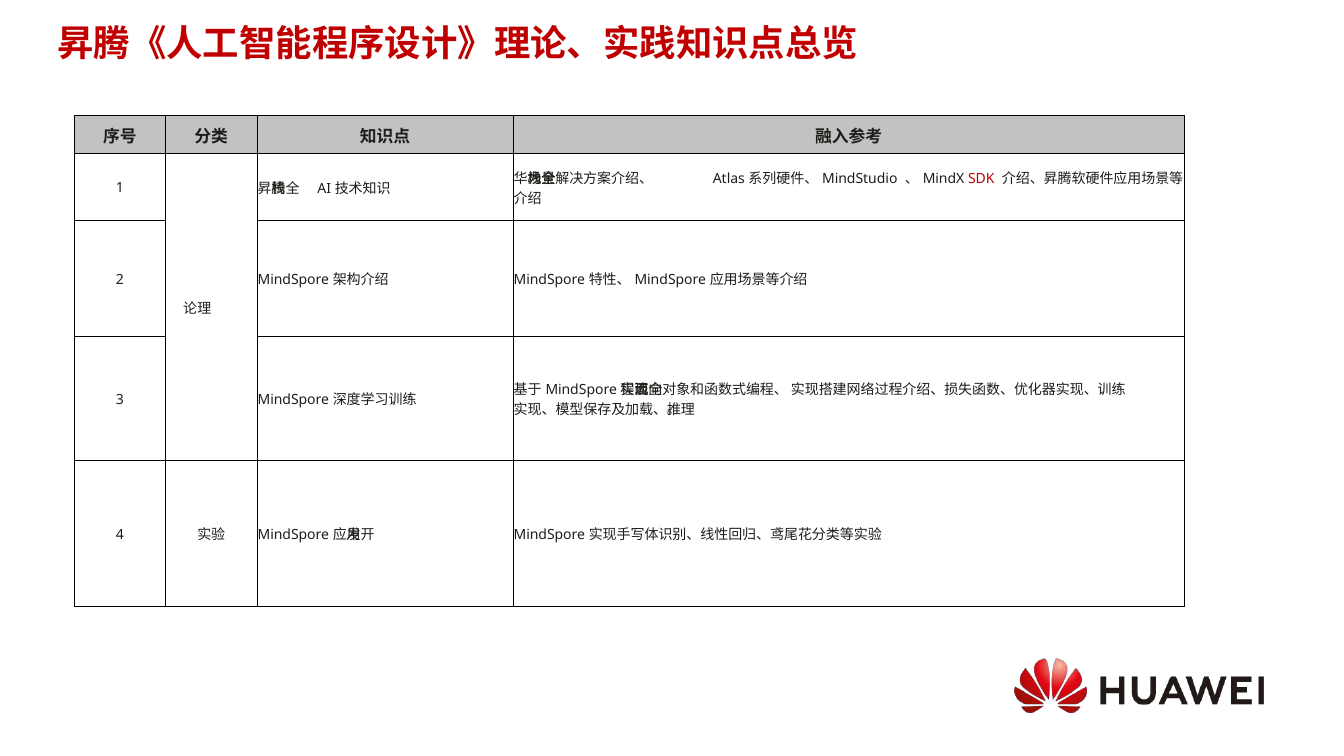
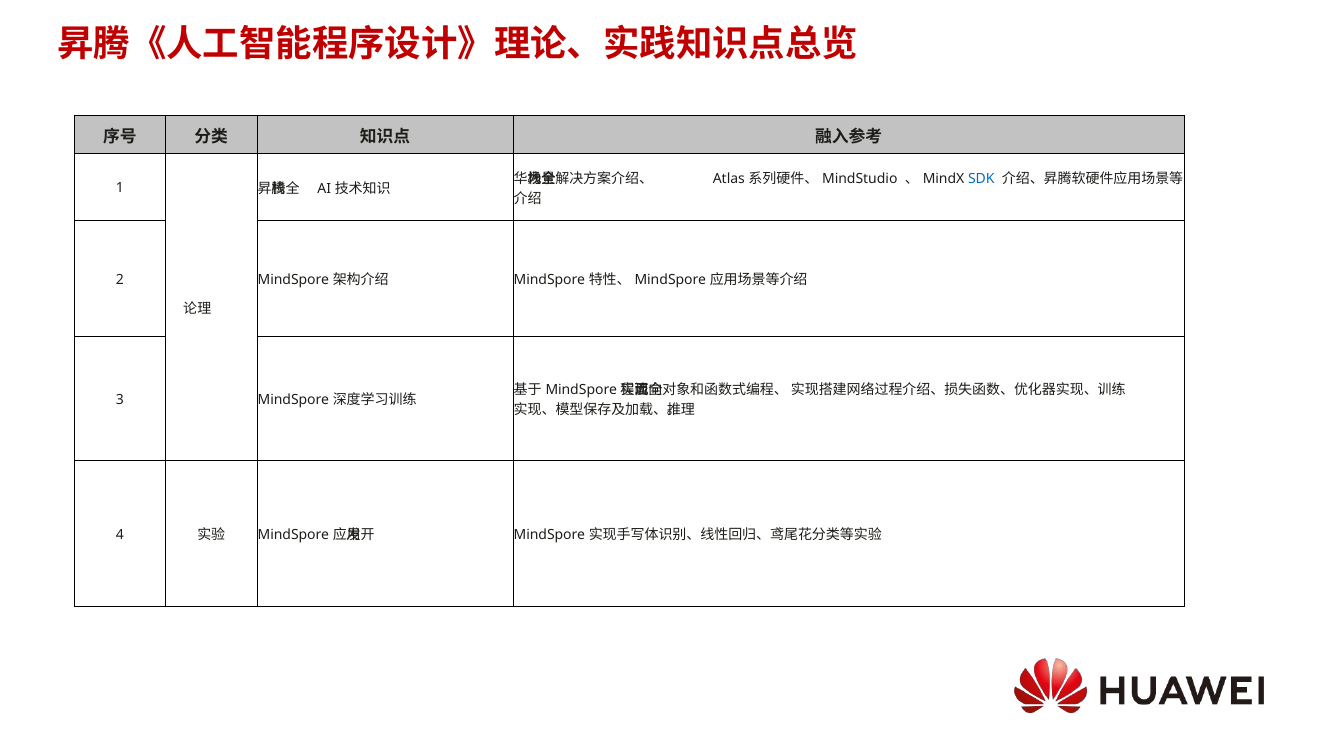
SDK colour: red -> blue
